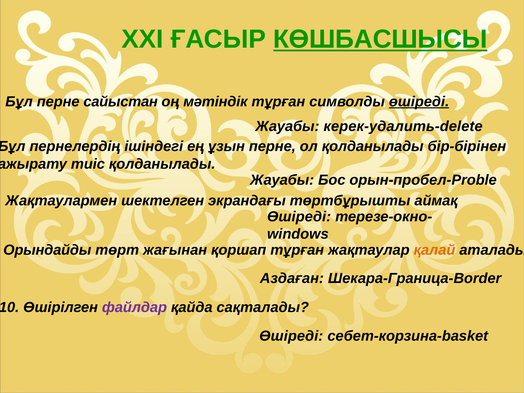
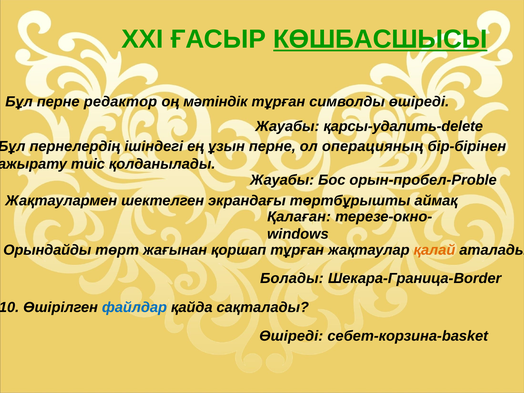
сайыстан: сайыстан -> редактор
өшіреді at (419, 102) underline: present -> none
керек-удалить-delete: керек-удалить-delete -> қарсы-удалить-delete
ол қолданылады: қолданылады -> операцияның
Өшіреді at (299, 217): Өшіреді -> Қалаған
Аздаған: Аздаған -> Болады
файлдар colour: purple -> blue
